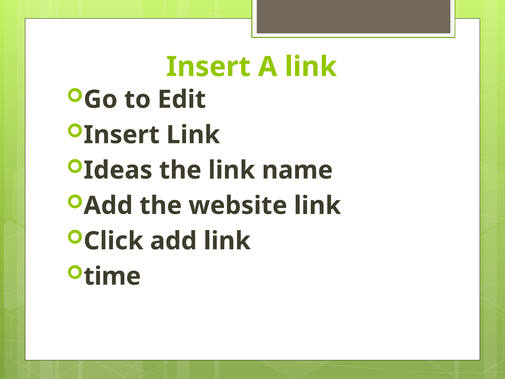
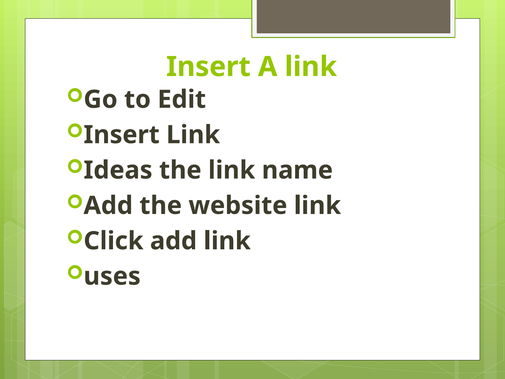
time: time -> uses
